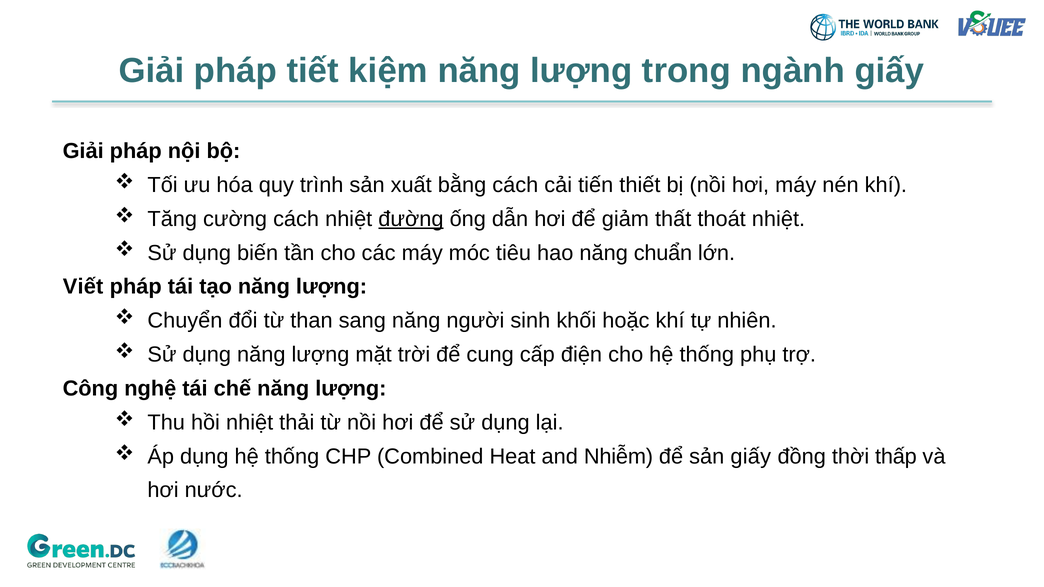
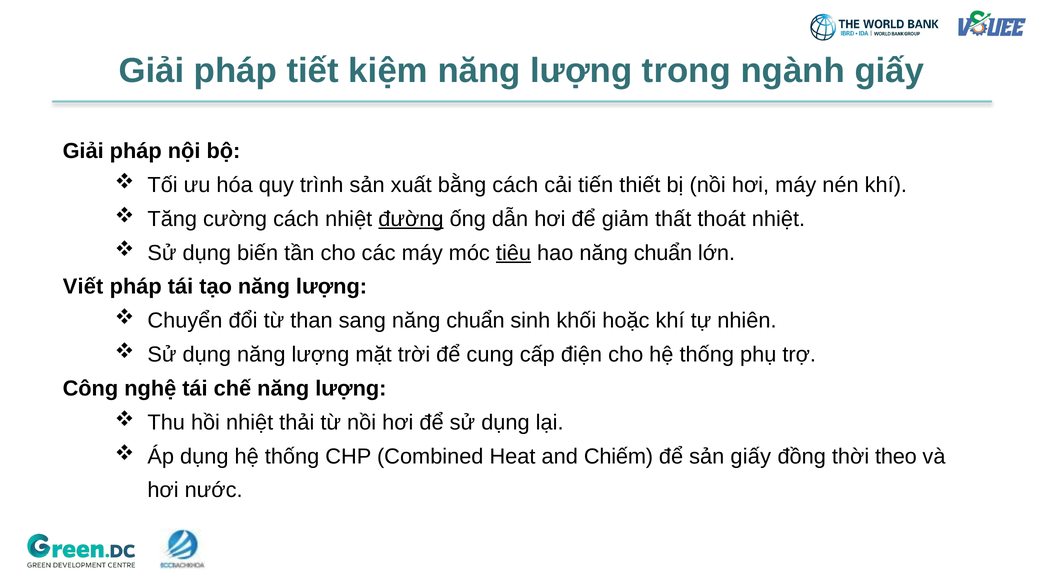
tiêu underline: none -> present
sang năng người: người -> chuẩn
Nhiễm: Nhiễm -> Chiếm
thấp: thấp -> theo
